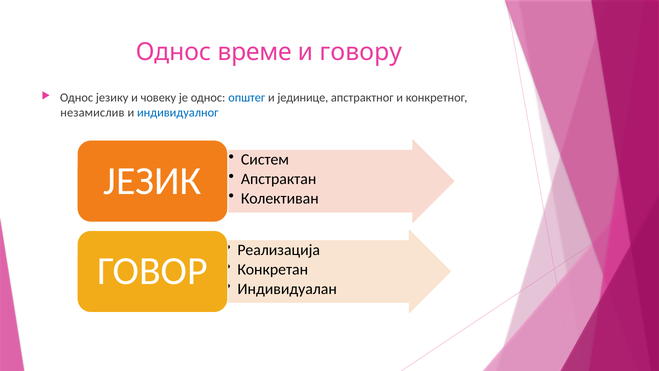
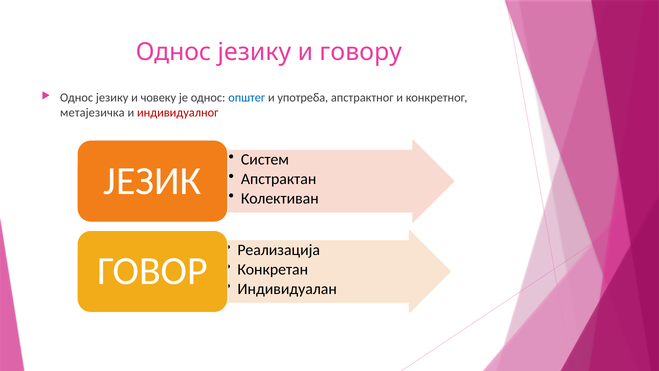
време at (255, 52): време -> језику
јединице: јединице -> употреба
незамислив: незамислив -> метајезичка
индивидуалног colour: blue -> red
